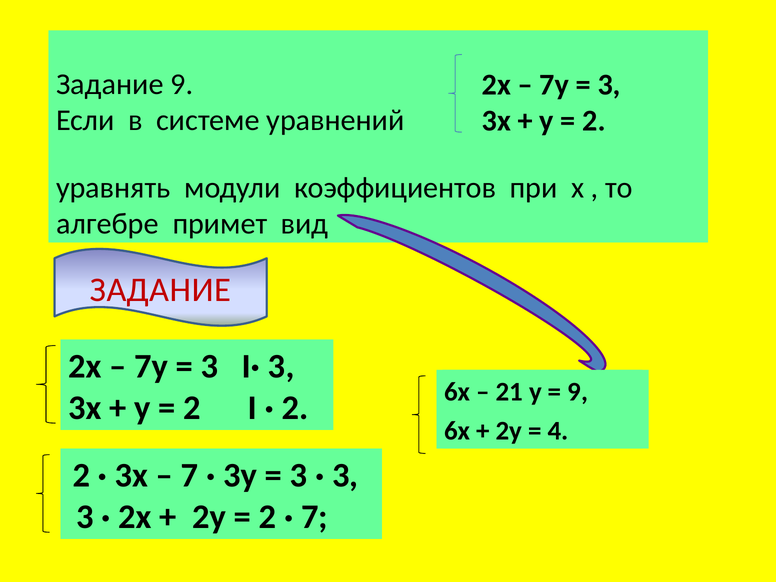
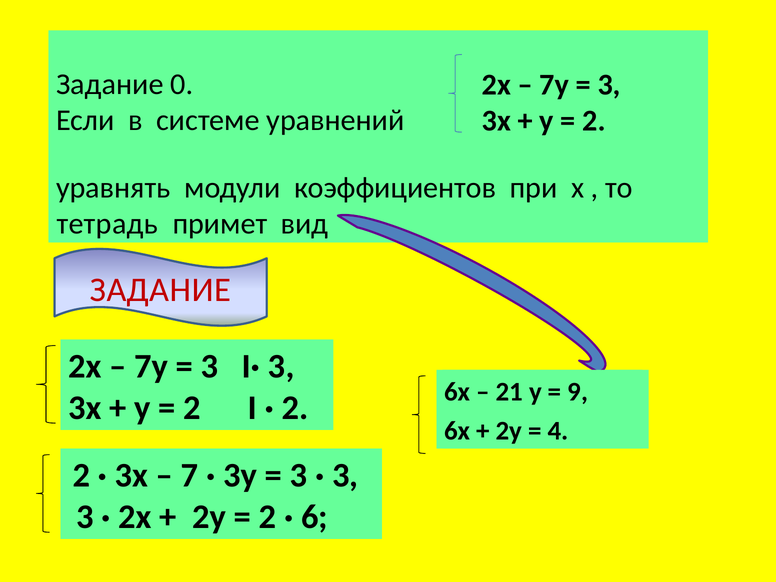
Задание 9: 9 -> 0
алгебре: алгебре -> тетрадь
7 at (315, 517): 7 -> 6
